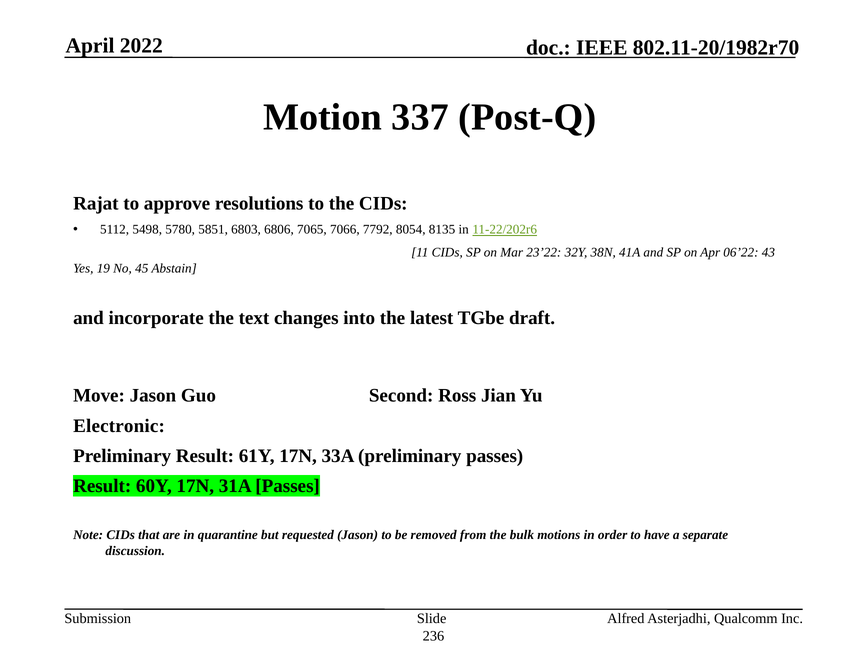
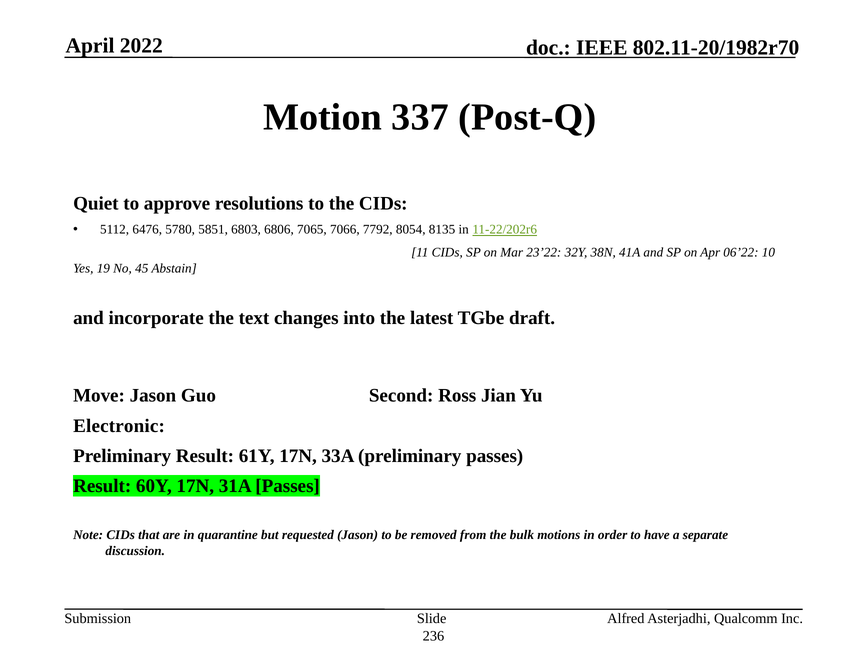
Rajat: Rajat -> Quiet
5498: 5498 -> 6476
43: 43 -> 10
